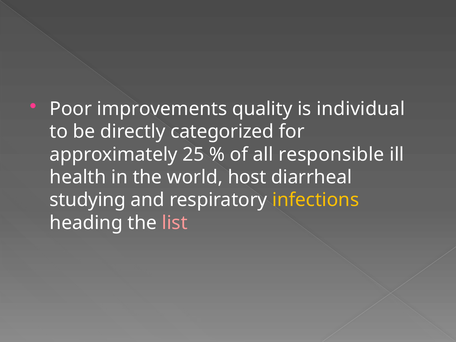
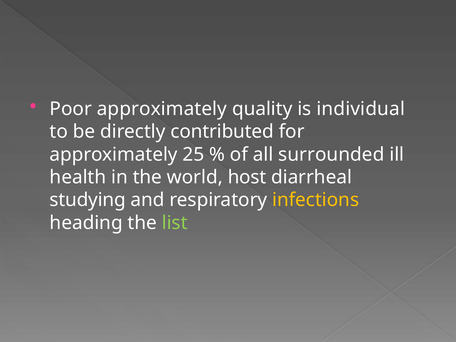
Poor improvements: improvements -> approximately
categorized: categorized -> contributed
responsible: responsible -> surrounded
list colour: pink -> light green
